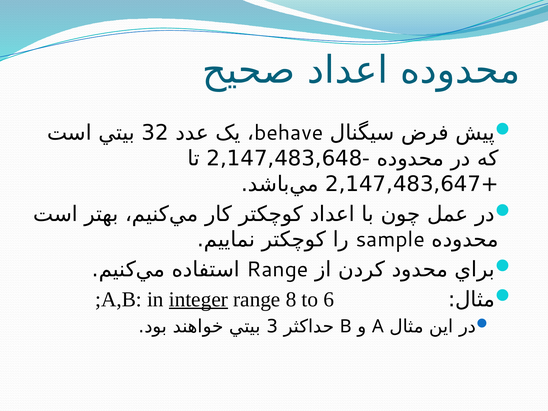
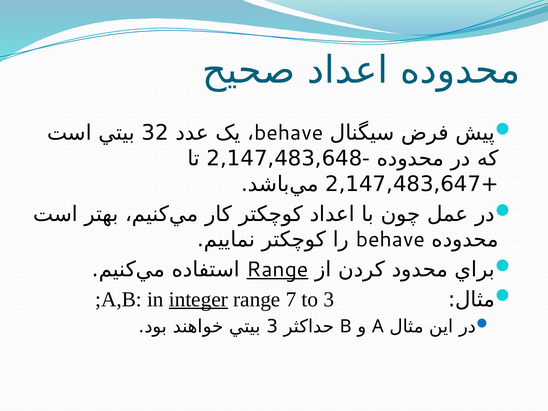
sample at (390, 240): sample -> behave
Range at (277, 269) underline: none -> present
8: 8 -> 7
to 6: 6 -> 3
